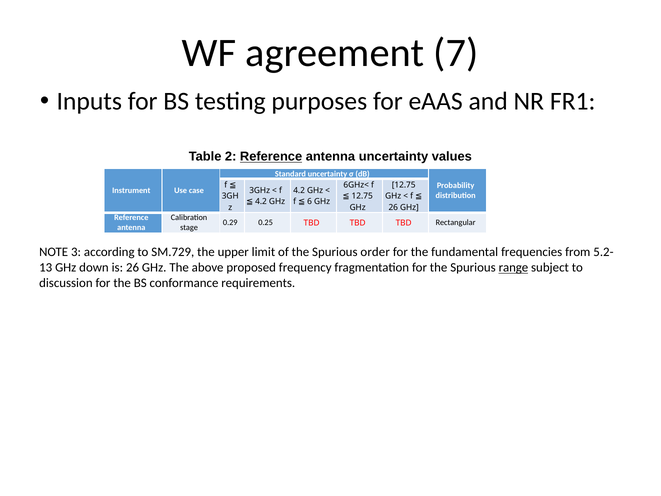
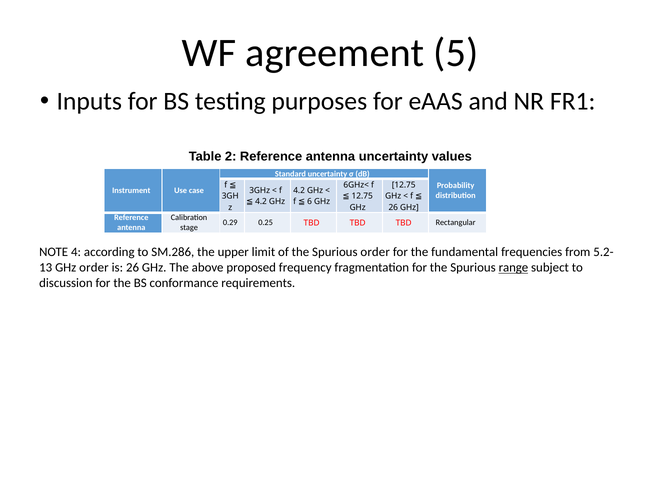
7: 7 -> 5
Reference at (271, 157) underline: present -> none
3: 3 -> 4
SM.729: SM.729 -> SM.286
GHz down: down -> order
